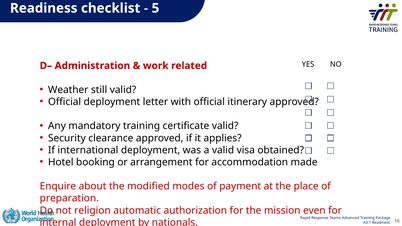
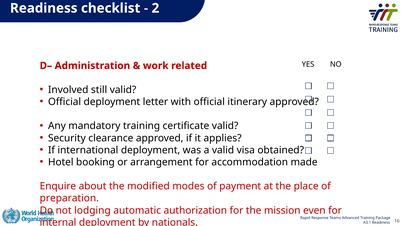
5: 5 -> 2
Weather: Weather -> Involved
religion: religion -> lodging
